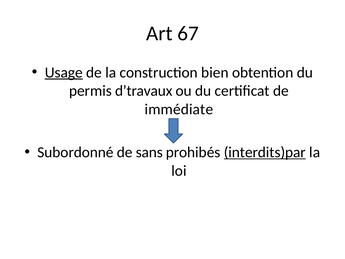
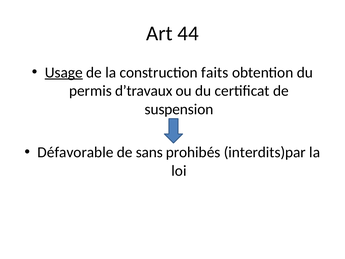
67: 67 -> 44
bien: bien -> faits
immédiate: immédiate -> suspension
Subordonné: Subordonné -> Défavorable
interdits)par underline: present -> none
